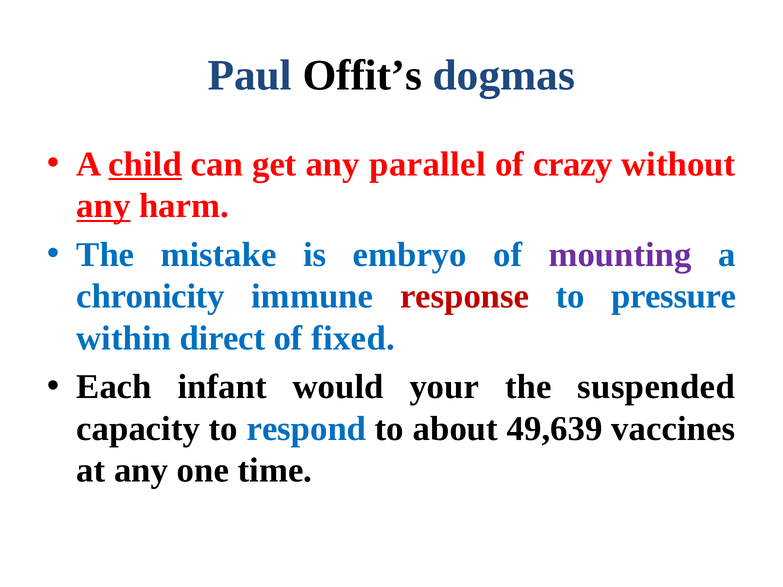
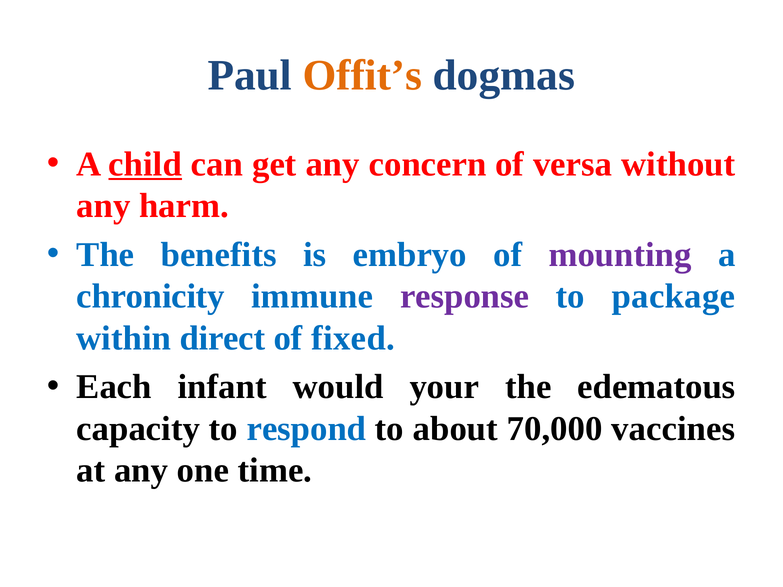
Offit’s colour: black -> orange
parallel: parallel -> concern
crazy: crazy -> versa
any at (103, 206) underline: present -> none
mistake: mistake -> benefits
response colour: red -> purple
pressure: pressure -> package
suspended: suspended -> edematous
49,639: 49,639 -> 70,000
